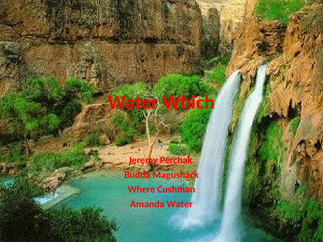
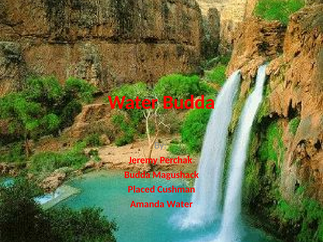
Water Which: Which -> Budda
Where: Where -> Placed
